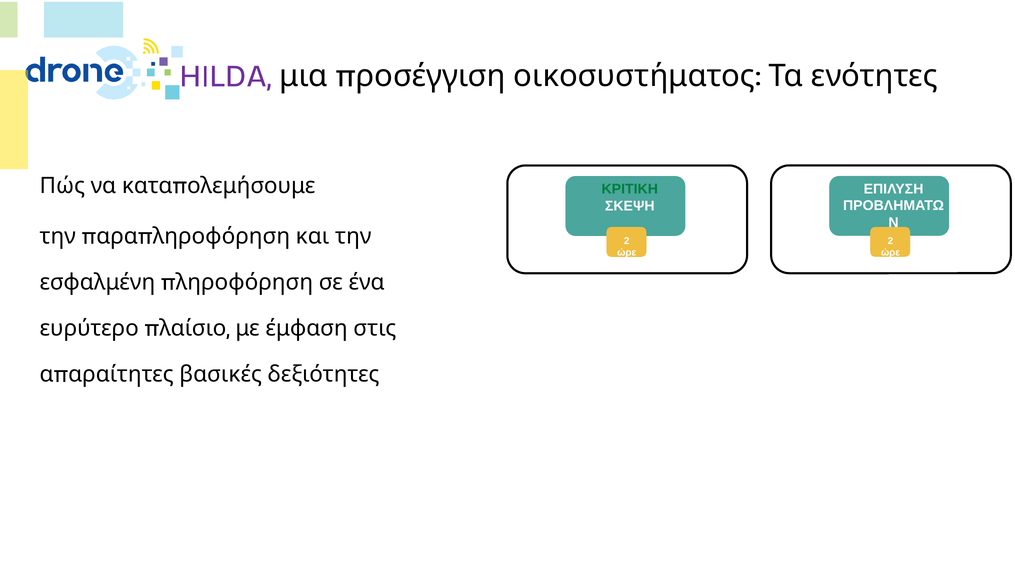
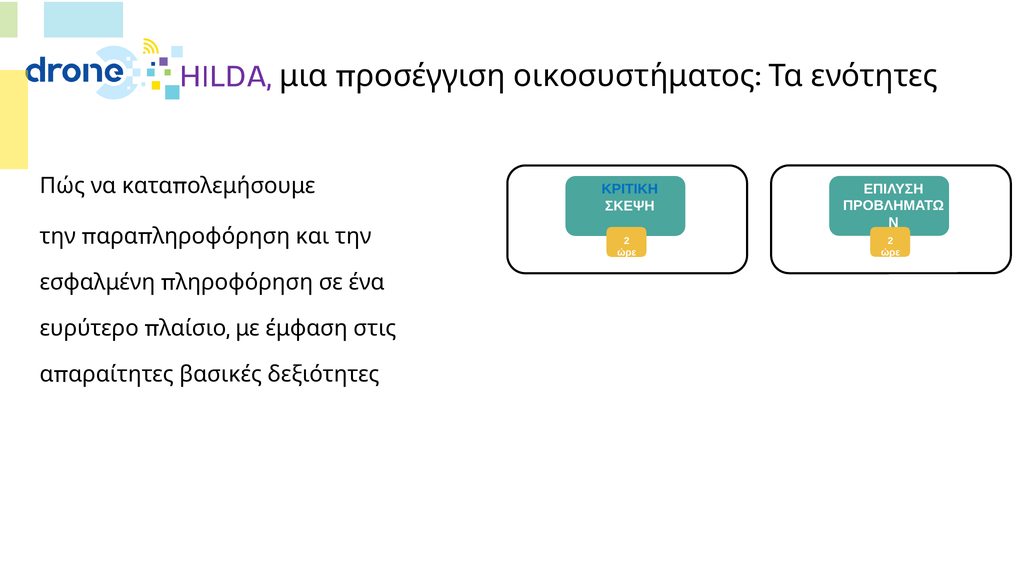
ΚΡΙΤΙΚΗ colour: green -> blue
